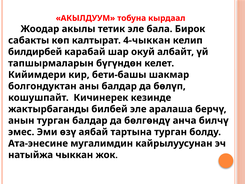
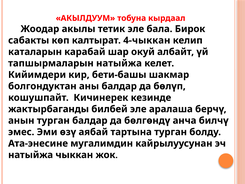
билдирбей: билдирбей -> каталарын
тапшырмаларын бүгүндөн: бүгүндөн -> натыйжа
